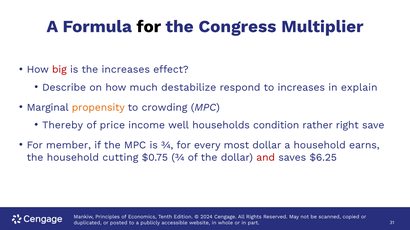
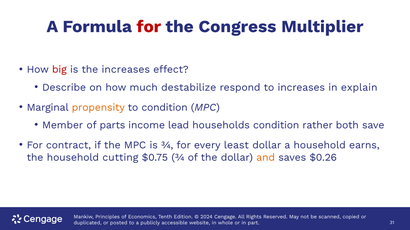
for at (149, 27) colour: black -> red
to crowding: crowding -> condition
Thereby: Thereby -> Member
price: price -> parts
well: well -> lead
right: right -> both
member: member -> contract
most: most -> least
and colour: red -> orange
$6.25: $6.25 -> $0.26
